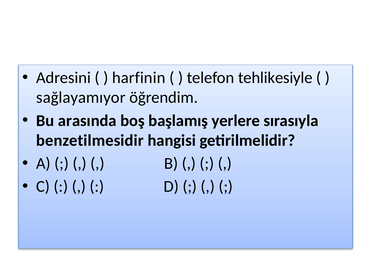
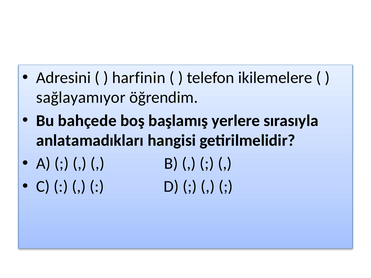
tehlikesiyle: tehlikesiyle -> ikilemelere
arasında: arasında -> bahçede
benzetilmesidir: benzetilmesidir -> anlatamadıkları
